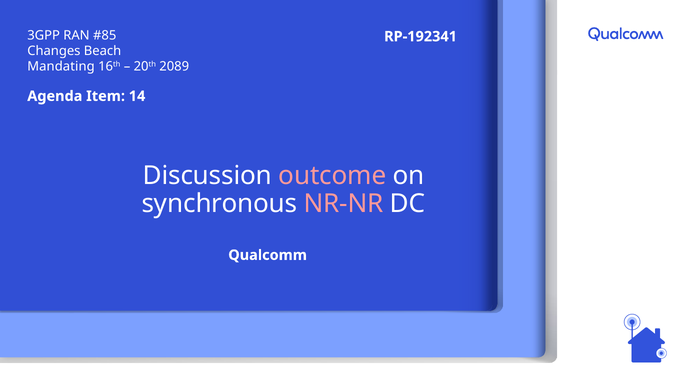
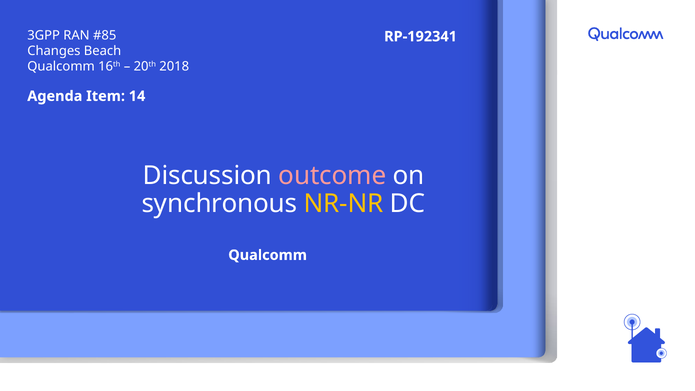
Mandating at (61, 66): Mandating -> Qualcomm
2089: 2089 -> 2018
NR-NR colour: pink -> yellow
